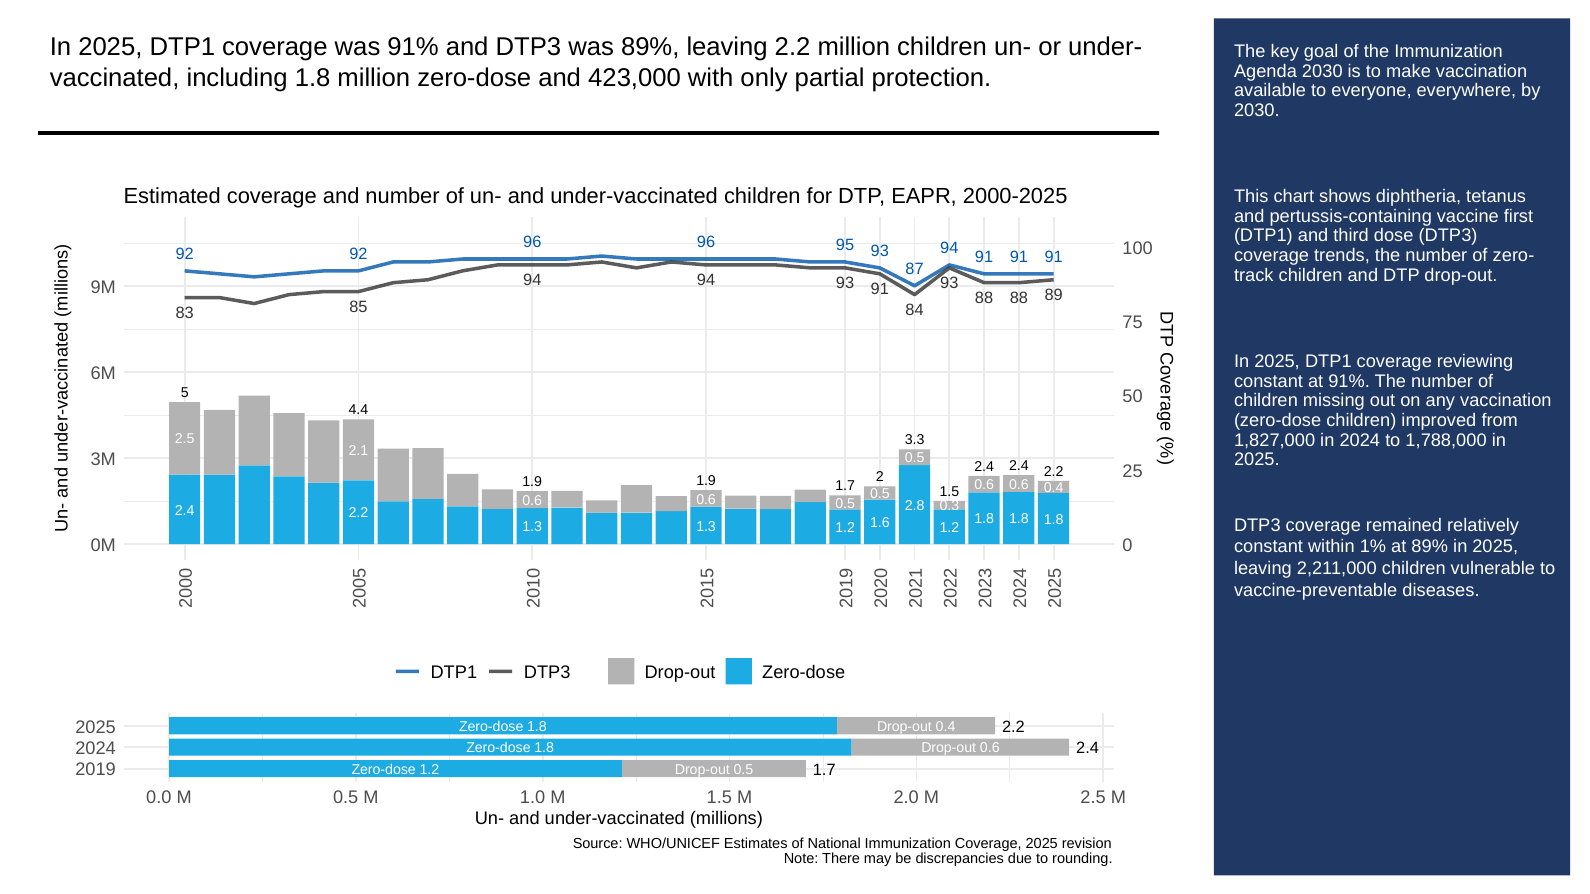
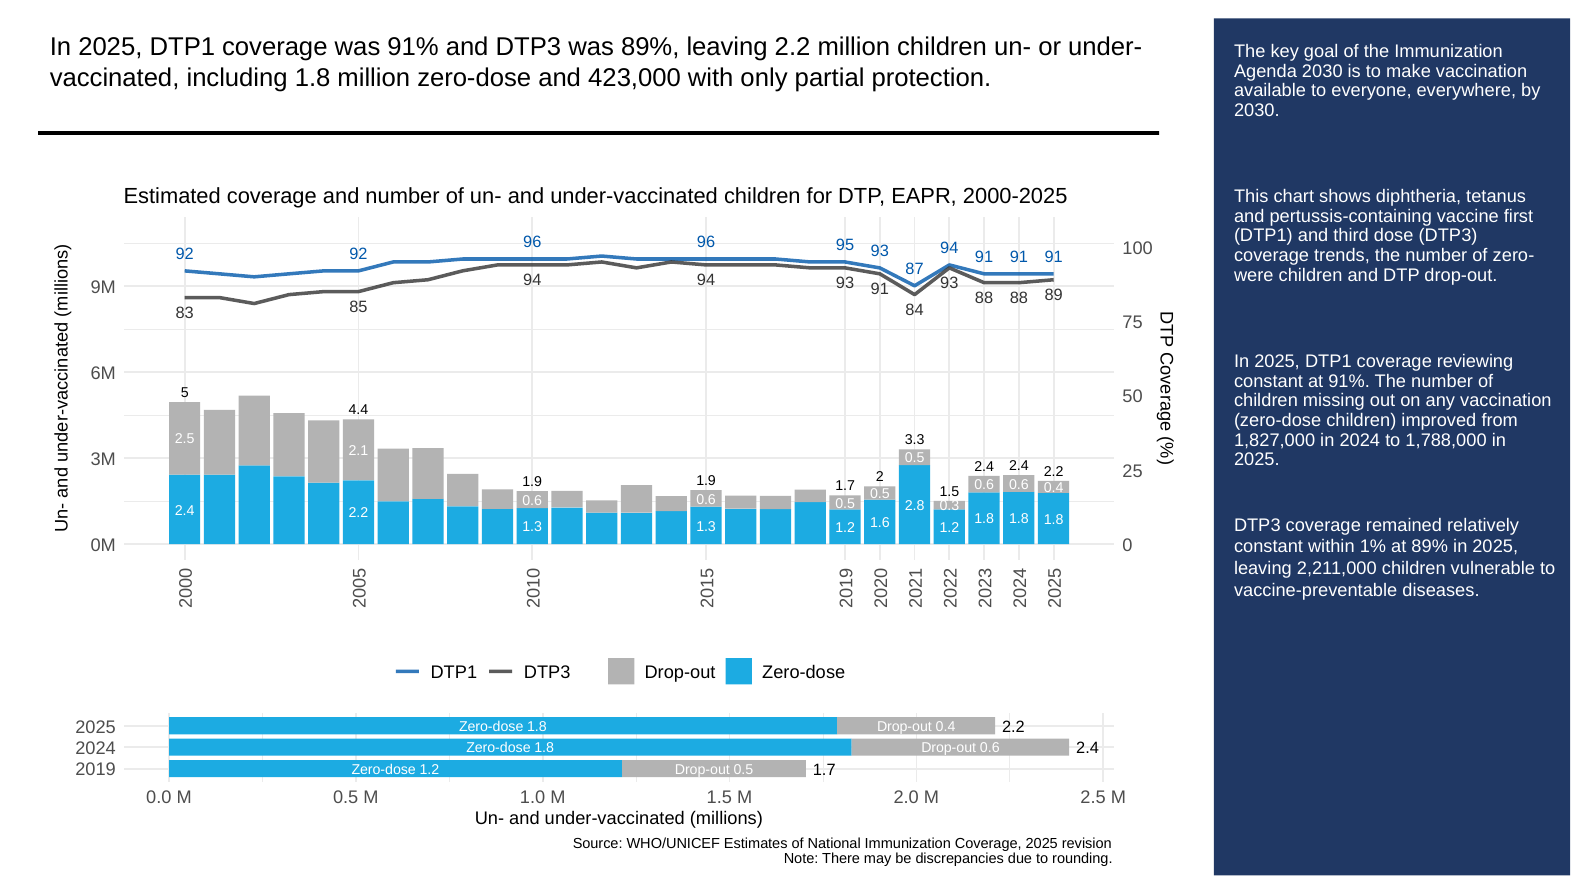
track: track -> were
